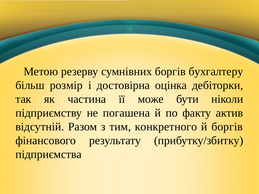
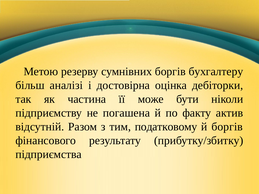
розмір: розмір -> аналізі
конкретного: конкретного -> податковому
